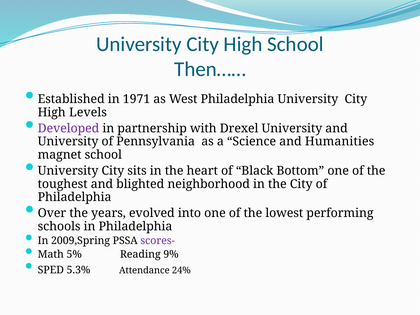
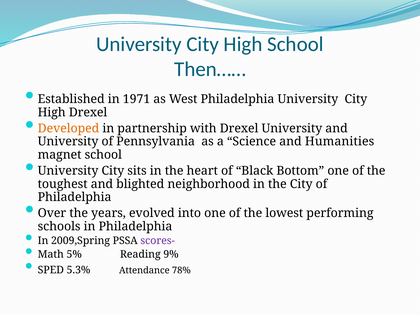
High Levels: Levels -> Drexel
Developed colour: purple -> orange
24%: 24% -> 78%
